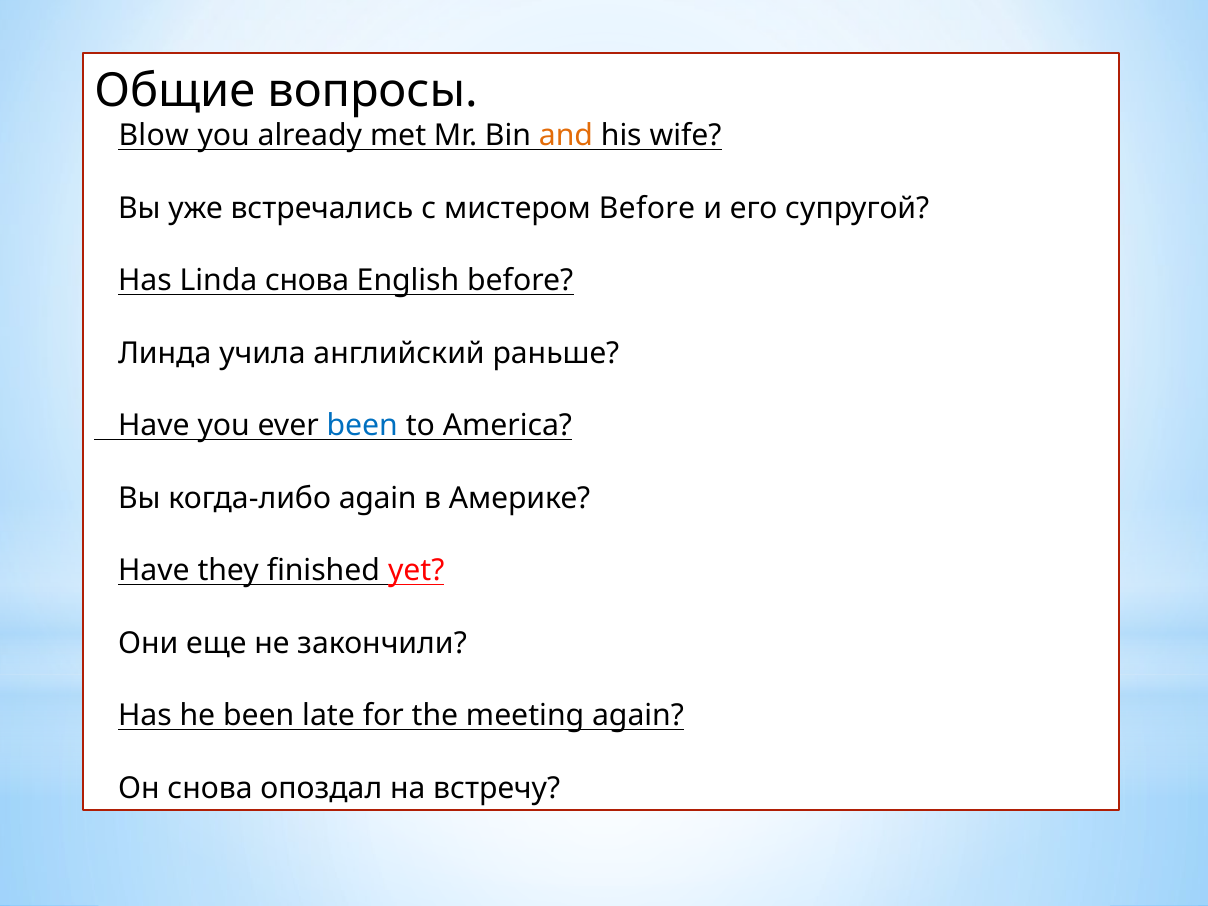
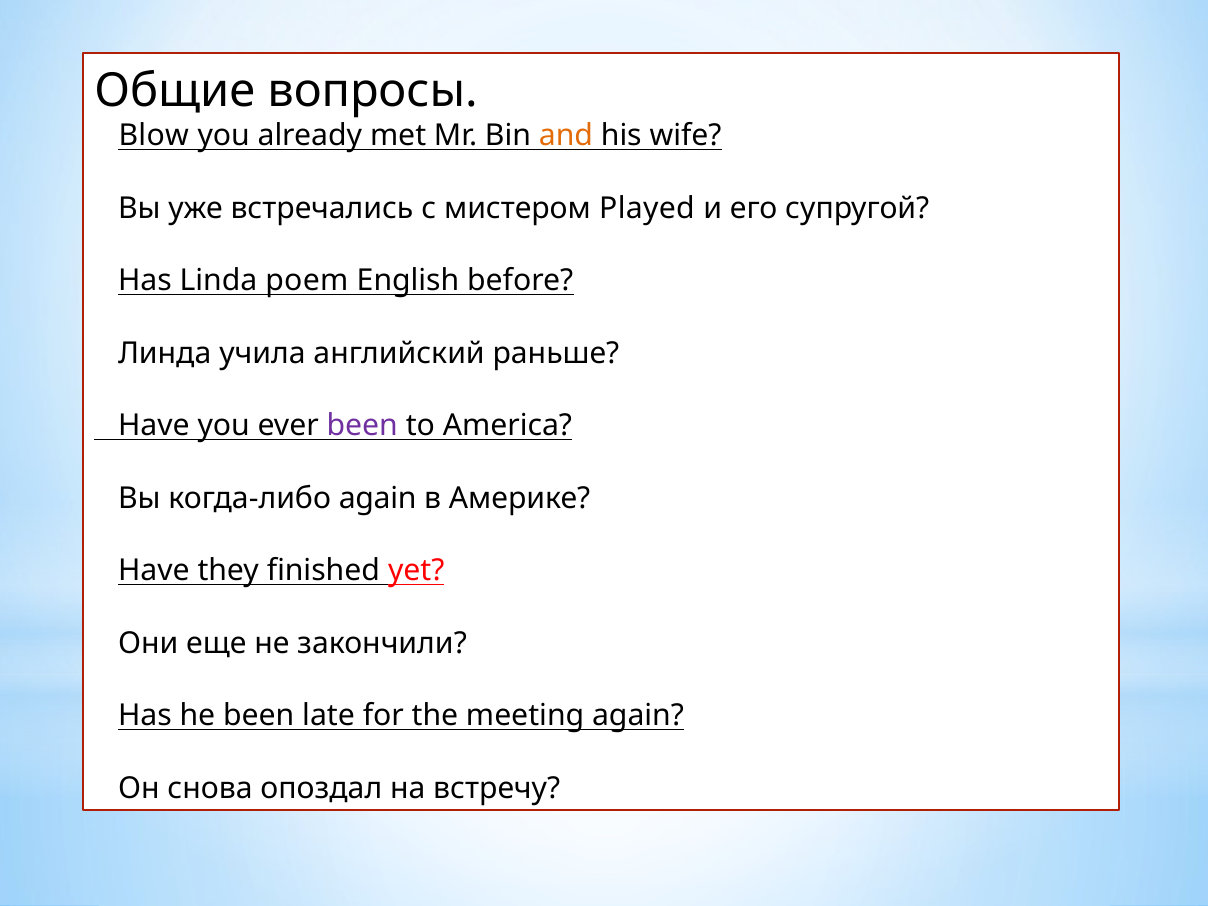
мистером Before: Before -> Played
Linda снова: снова -> poem
been at (362, 426) colour: blue -> purple
